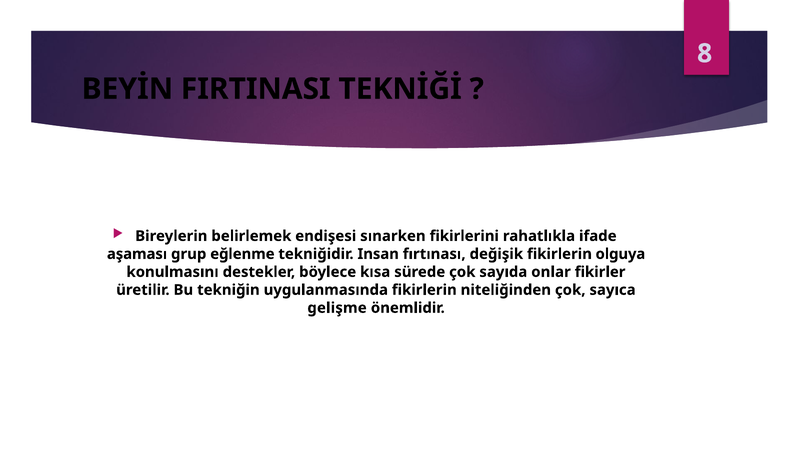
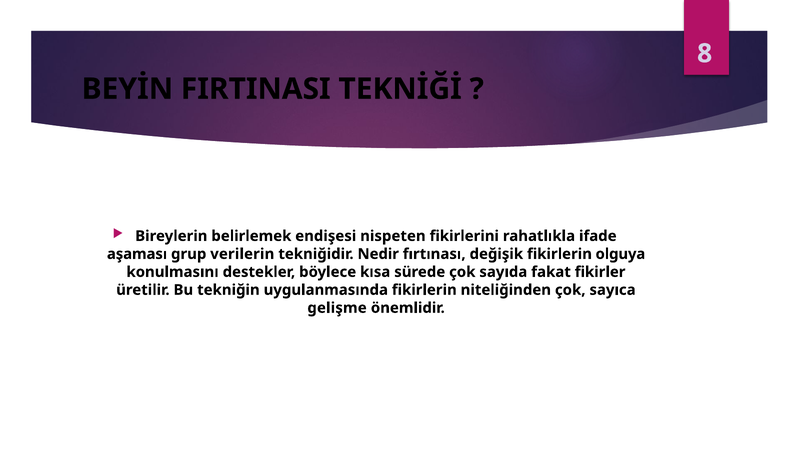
sınarken: sınarken -> nispeten
eğlenme: eğlenme -> verilerin
Insan: Insan -> Nedir
onlar: onlar -> fakat
